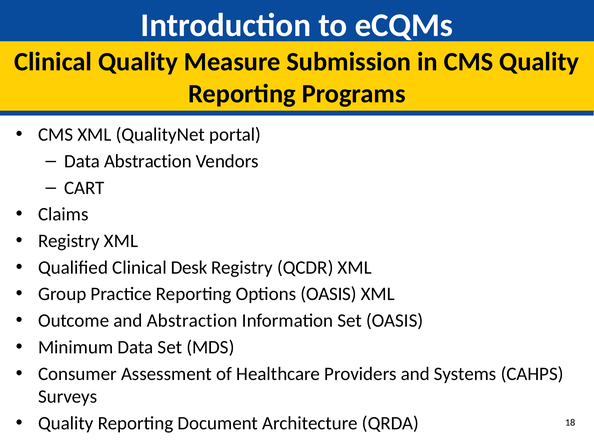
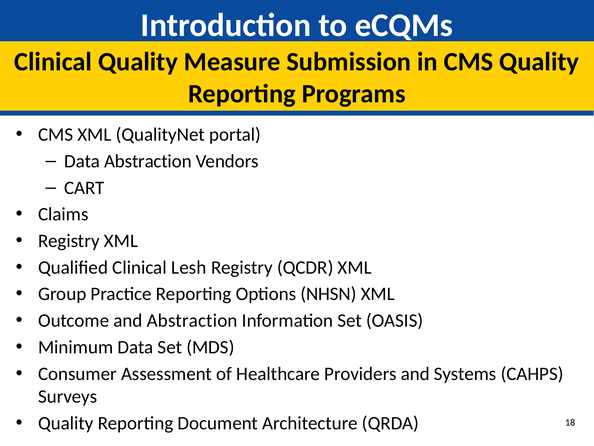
Desk: Desk -> Lesh
Options OASIS: OASIS -> NHSN
